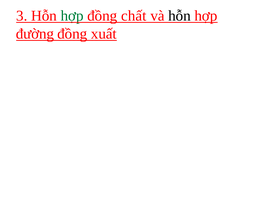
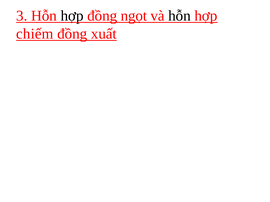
hợp at (72, 16) colour: green -> black
chất: chất -> ngọt
đường: đường -> chiếm
